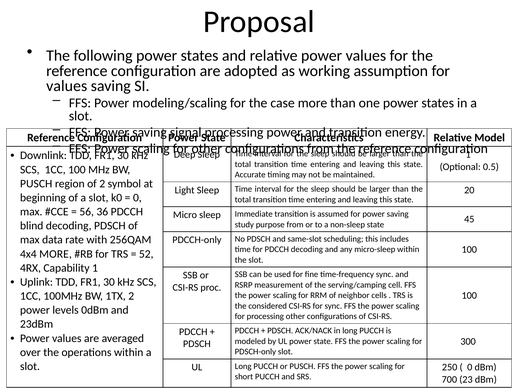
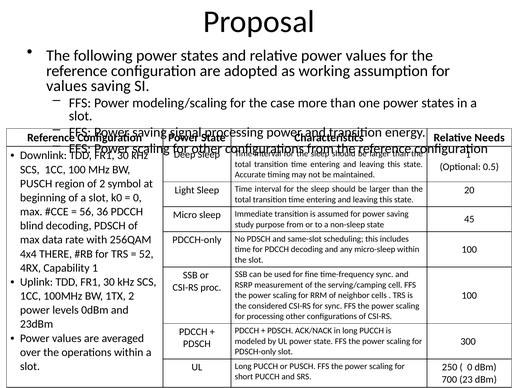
Model: Model -> Needs
4x4 MORE: MORE -> THERE
